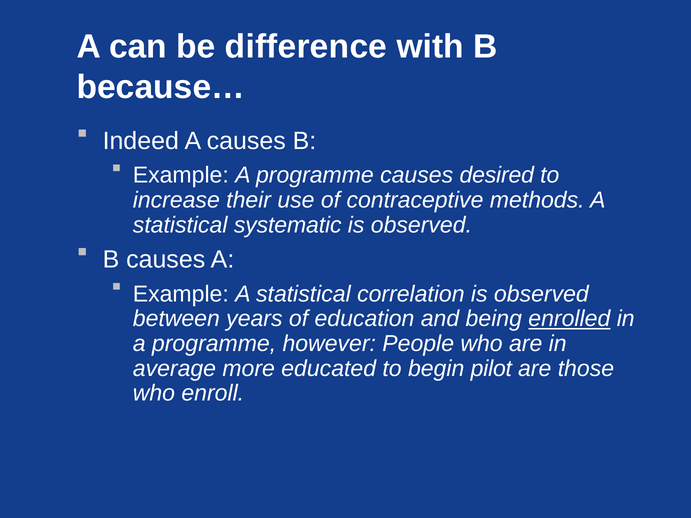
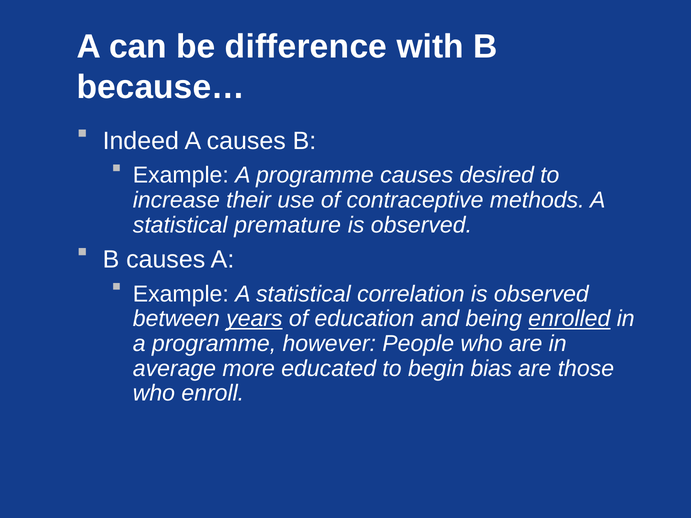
systematic: systematic -> premature
years underline: none -> present
pilot: pilot -> bias
